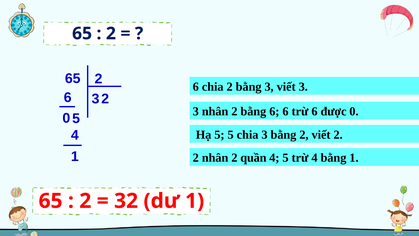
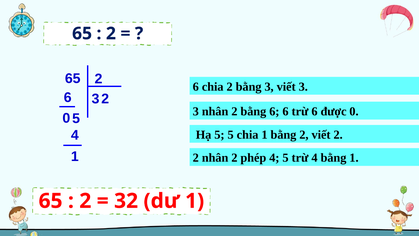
chia 3: 3 -> 1
quần: quần -> phép
